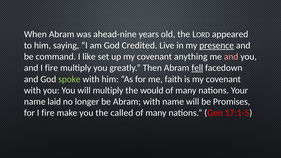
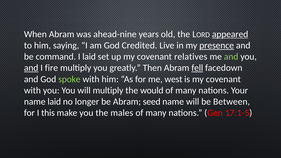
appeared underline: none -> present
I like: like -> laid
anything: anything -> relatives
and at (231, 57) colour: pink -> light green
and at (31, 68) underline: none -> present
faith: faith -> west
Abram with: with -> seed
Promises: Promises -> Between
for I fire: fire -> this
called: called -> males
